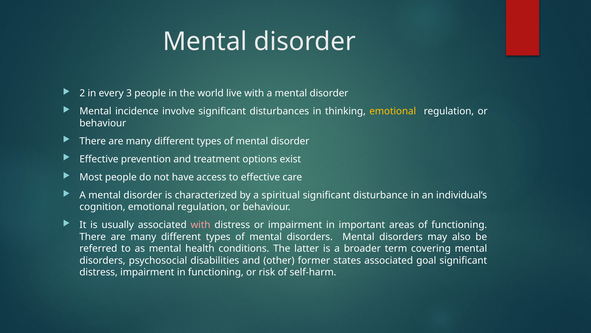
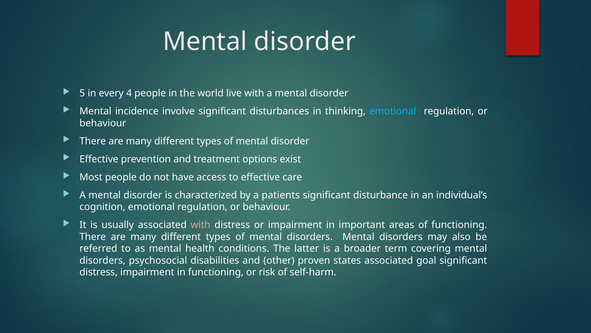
2: 2 -> 5
3: 3 -> 4
emotional at (393, 111) colour: yellow -> light blue
spiritual: spiritual -> patients
former: former -> proven
